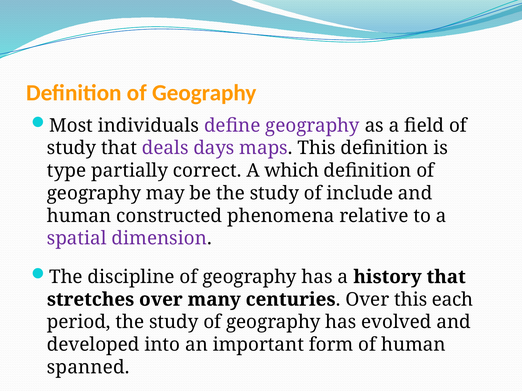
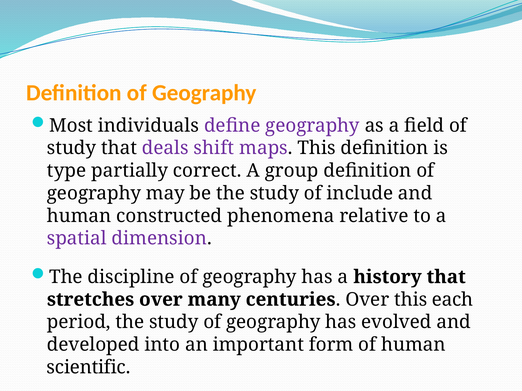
days: days -> shift
which: which -> group
spanned: spanned -> scientific
